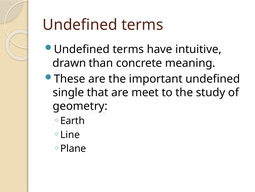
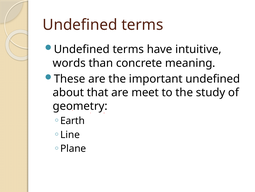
drawn: drawn -> words
single: single -> about
